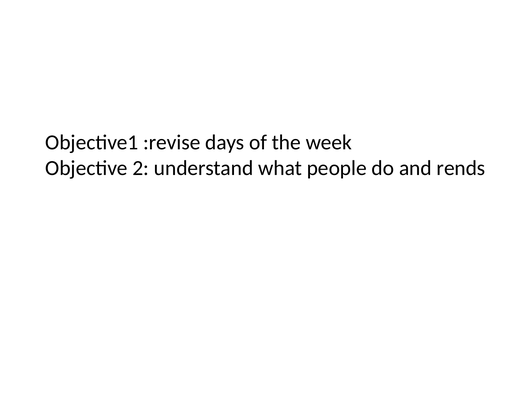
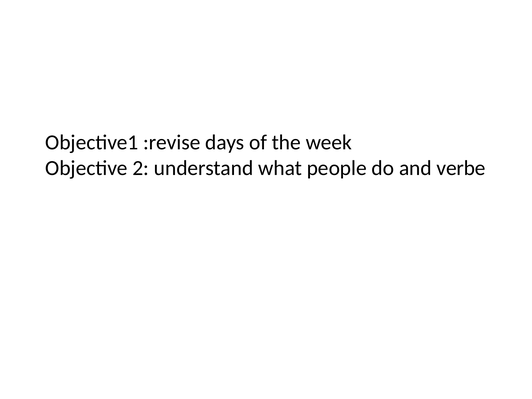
rends: rends -> verbe
